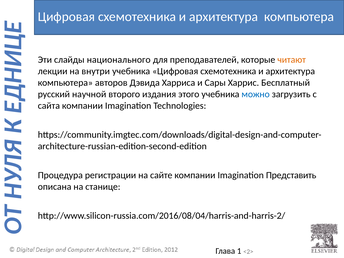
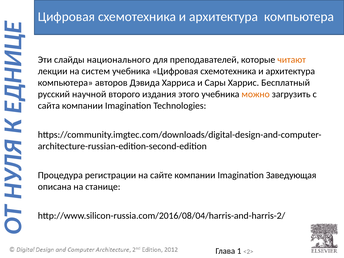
внутри: внутри -> систем
можно colour: blue -> orange
Представить: Представить -> Заведующая
